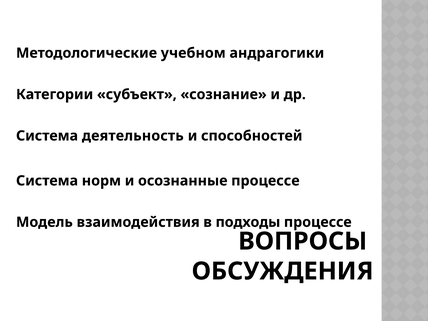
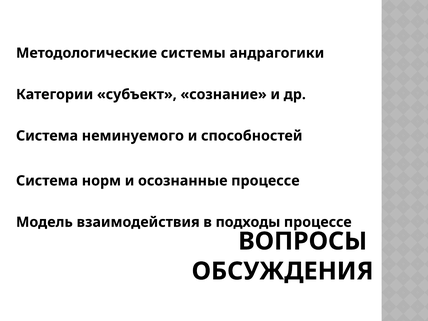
учебном: учебном -> системы
деятельность: деятельность -> неминуемого
